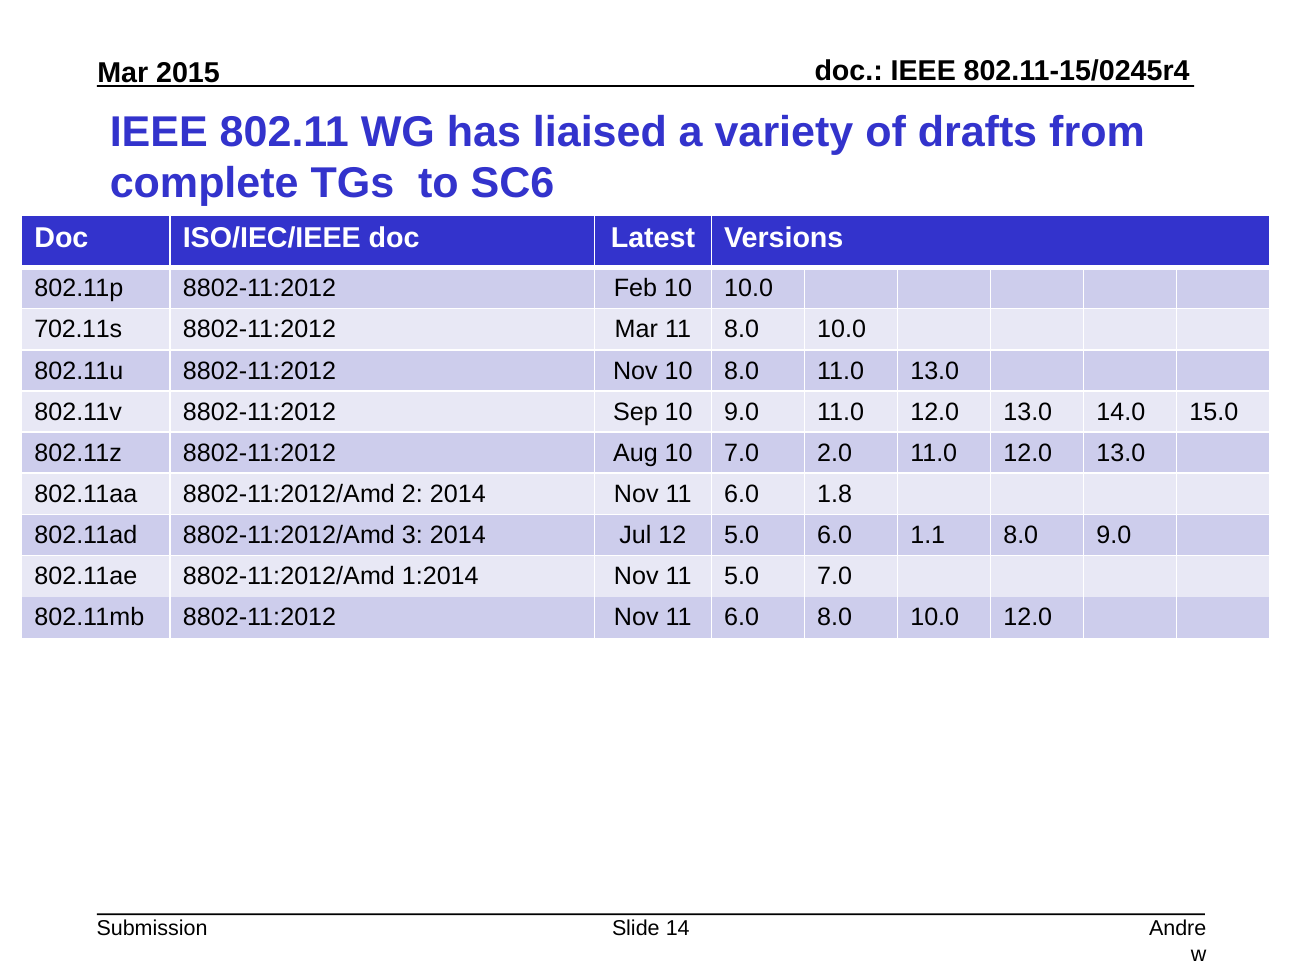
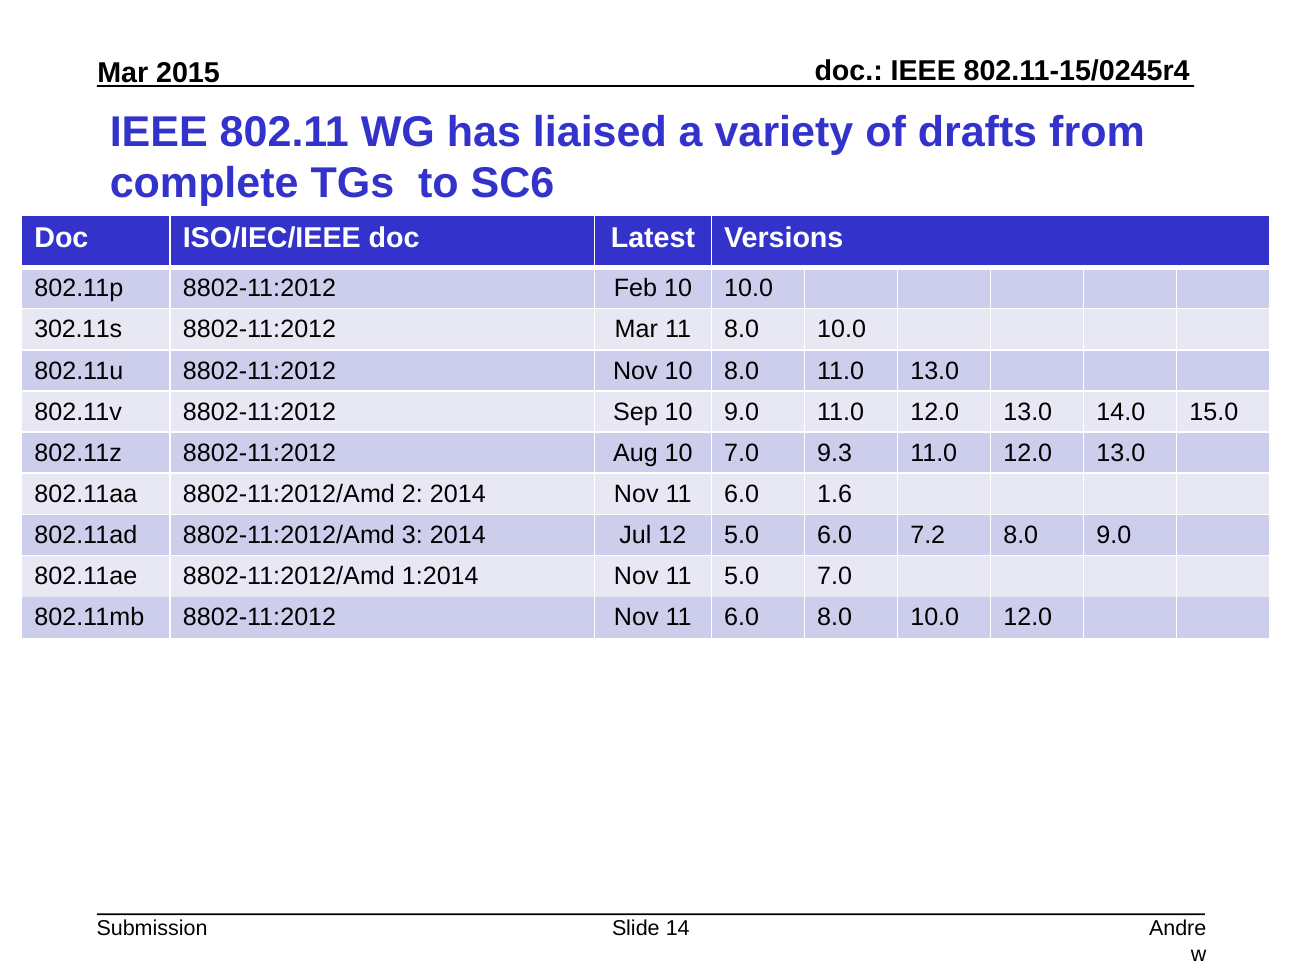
702.11s: 702.11s -> 302.11s
2.0: 2.0 -> 9.3
1.8: 1.8 -> 1.6
1.1: 1.1 -> 7.2
